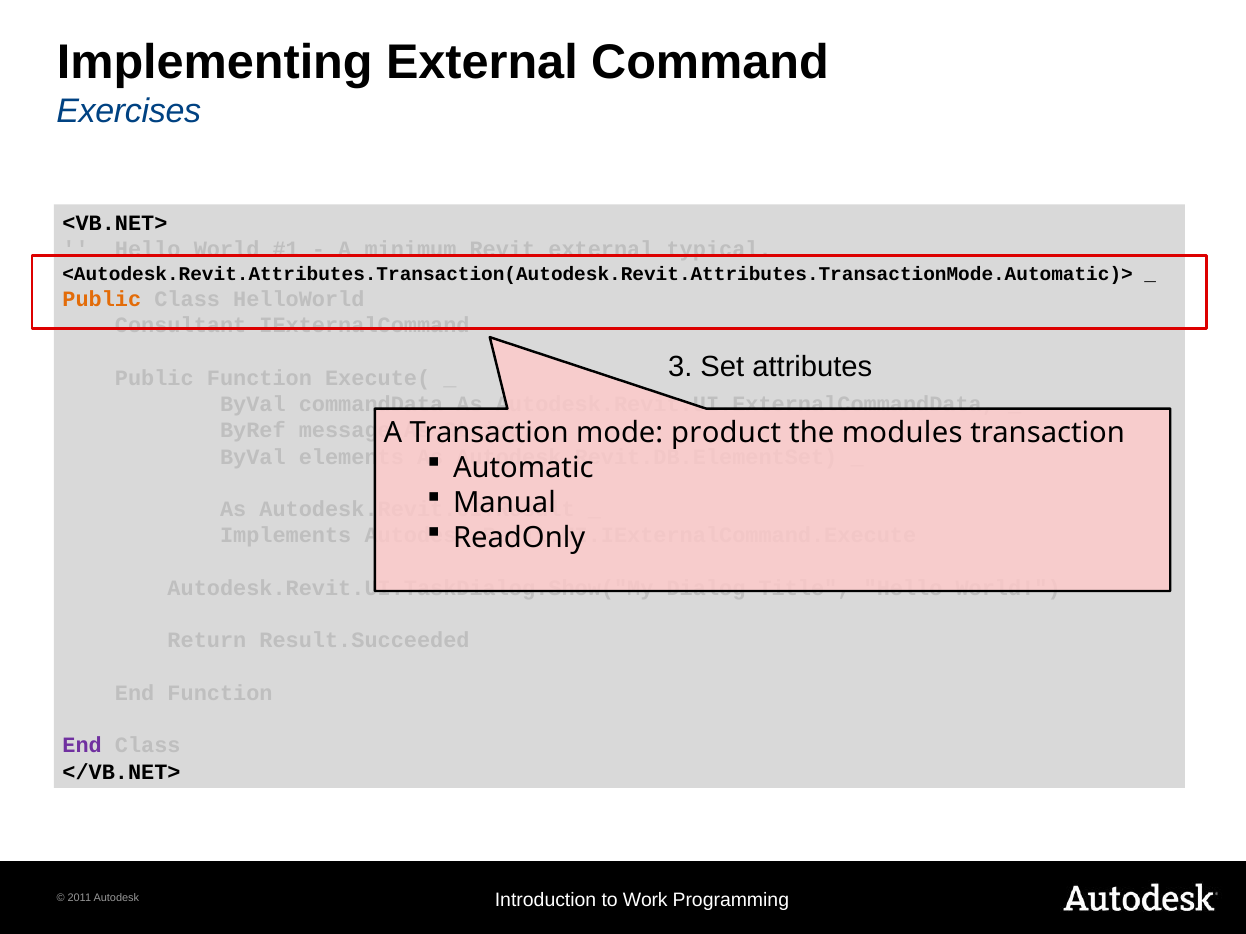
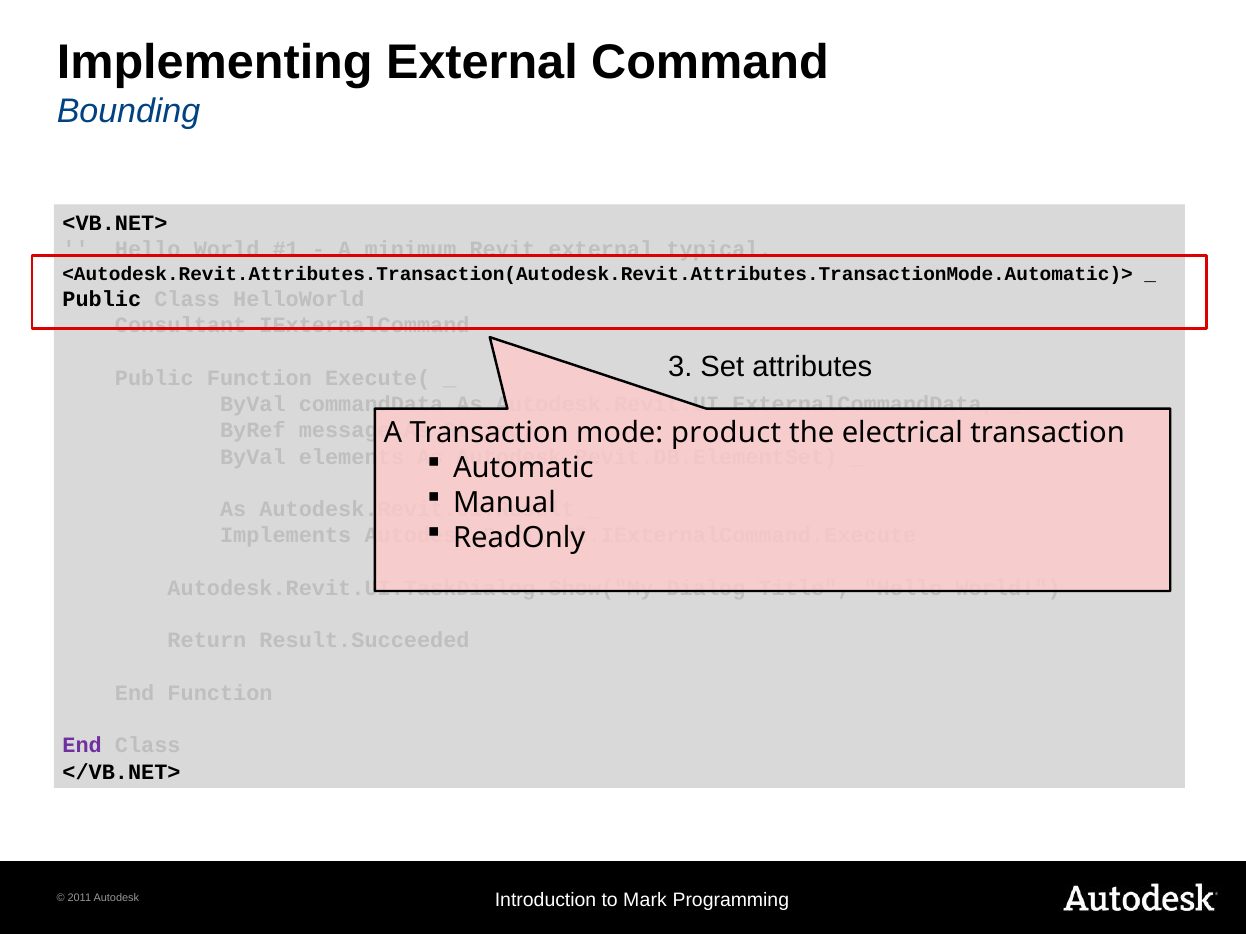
Exercises: Exercises -> Bounding
Public at (102, 299) colour: orange -> black
modules: modules -> electrical
Work: Work -> Mark
